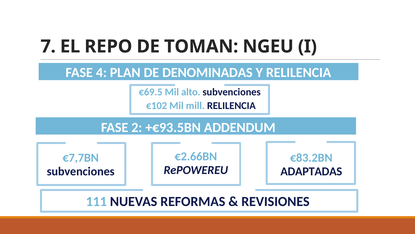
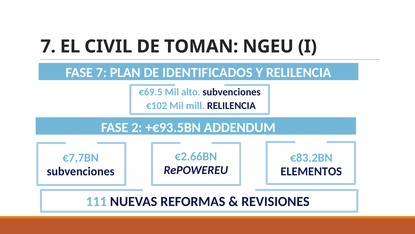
REPO: REPO -> CIVIL
FASE 4: 4 -> 7
DENOMINADAS: DENOMINADAS -> IDENTIFICADOS
ADAPTADAS: ADAPTADAS -> ELEMENTOS
